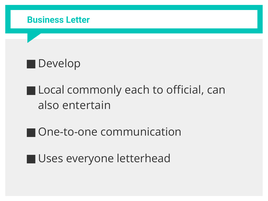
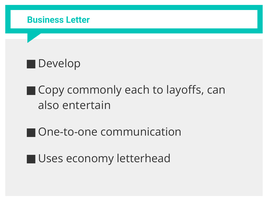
Local: Local -> Copy
official: official -> layoffs
everyone: everyone -> economy
